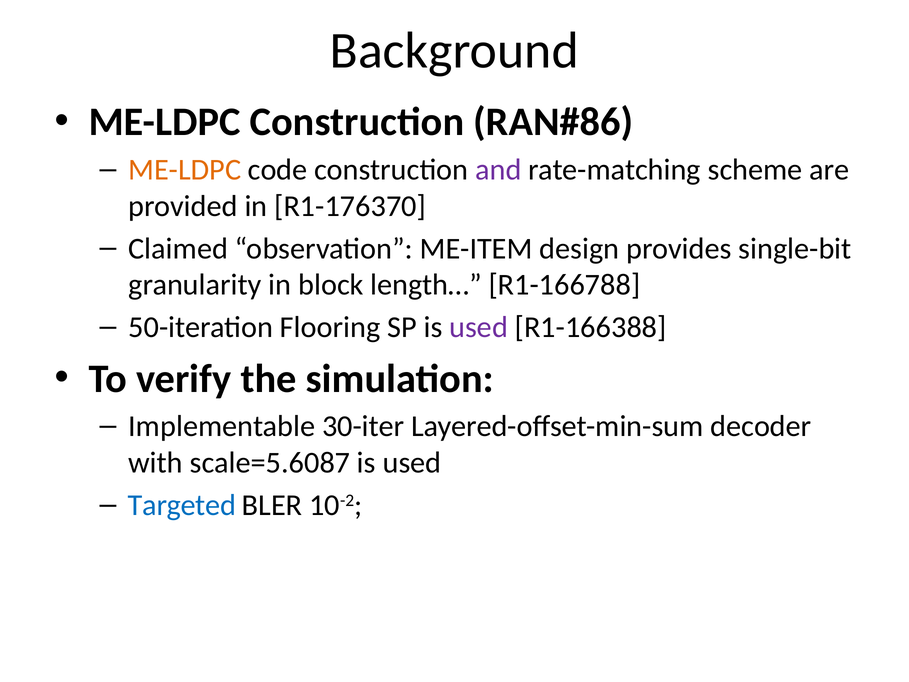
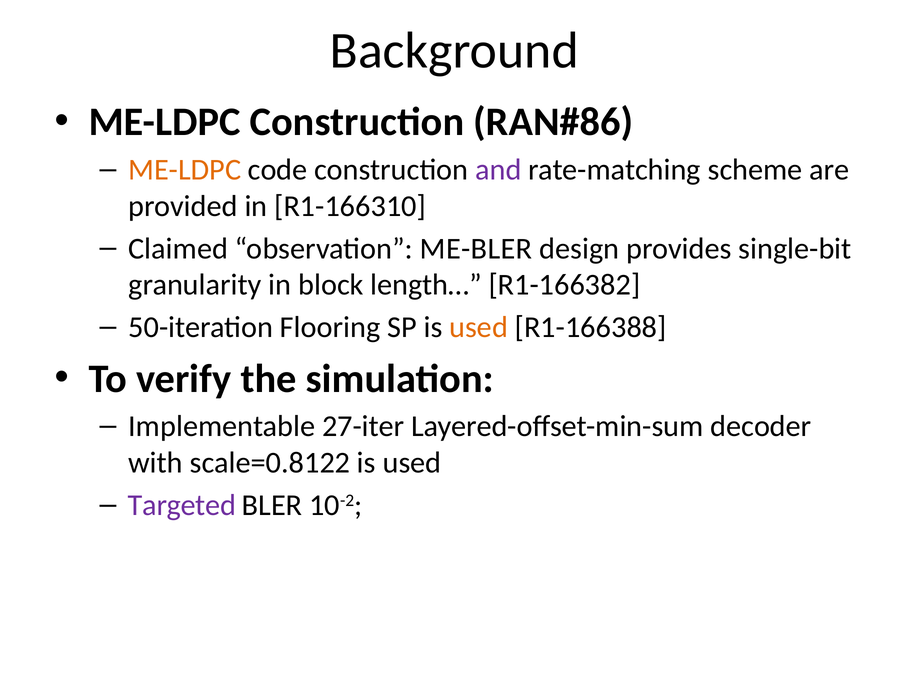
R1-176370: R1-176370 -> R1-166310
ME-ITEM: ME-ITEM -> ME-BLER
R1-166788: R1-166788 -> R1-166382
used at (479, 327) colour: purple -> orange
30-iter: 30-iter -> 27-iter
scale=5.6087: scale=5.6087 -> scale=0.8122
Targeted colour: blue -> purple
